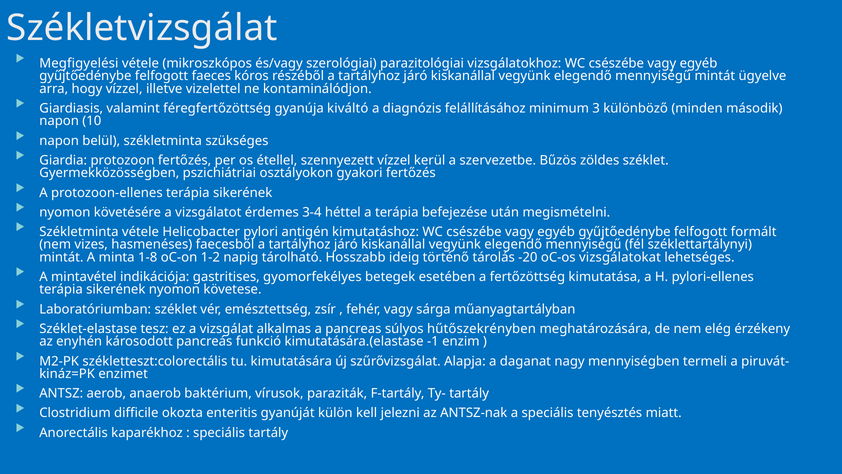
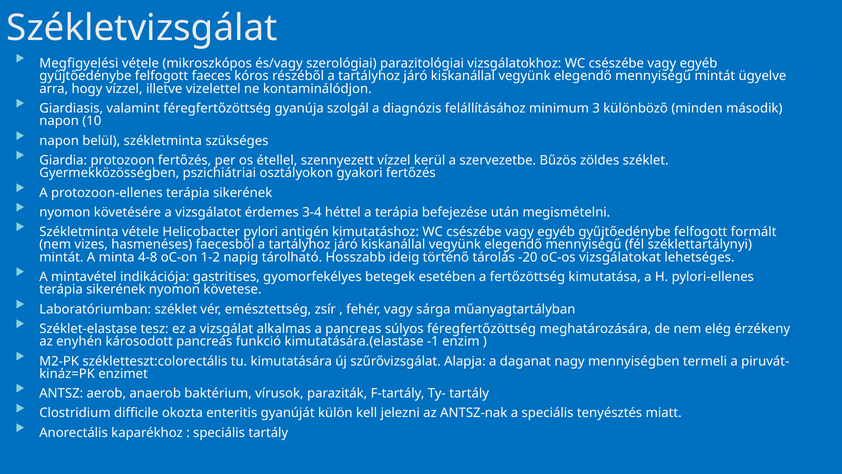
kiváltó: kiváltó -> szolgál
1-8: 1-8 -> 4-8
súlyos hűtőszekrényben: hűtőszekrényben -> féregfertőzöttség
